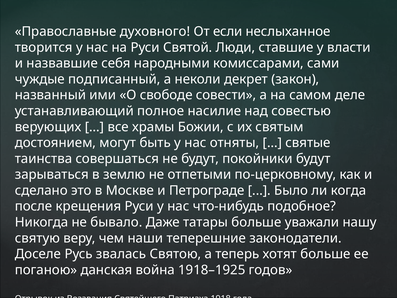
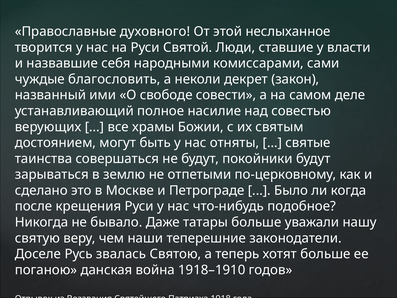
если: если -> этой
подписанный: подписанный -> благословить
1918–1925: 1918–1925 -> 1918–1910
